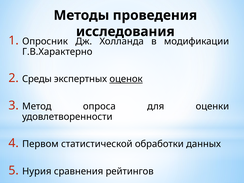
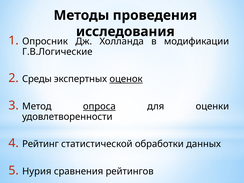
Г.В.Характерно: Г.В.Характерно -> Г.В.Логические
опроса underline: none -> present
Первом: Первом -> Рейтинг
